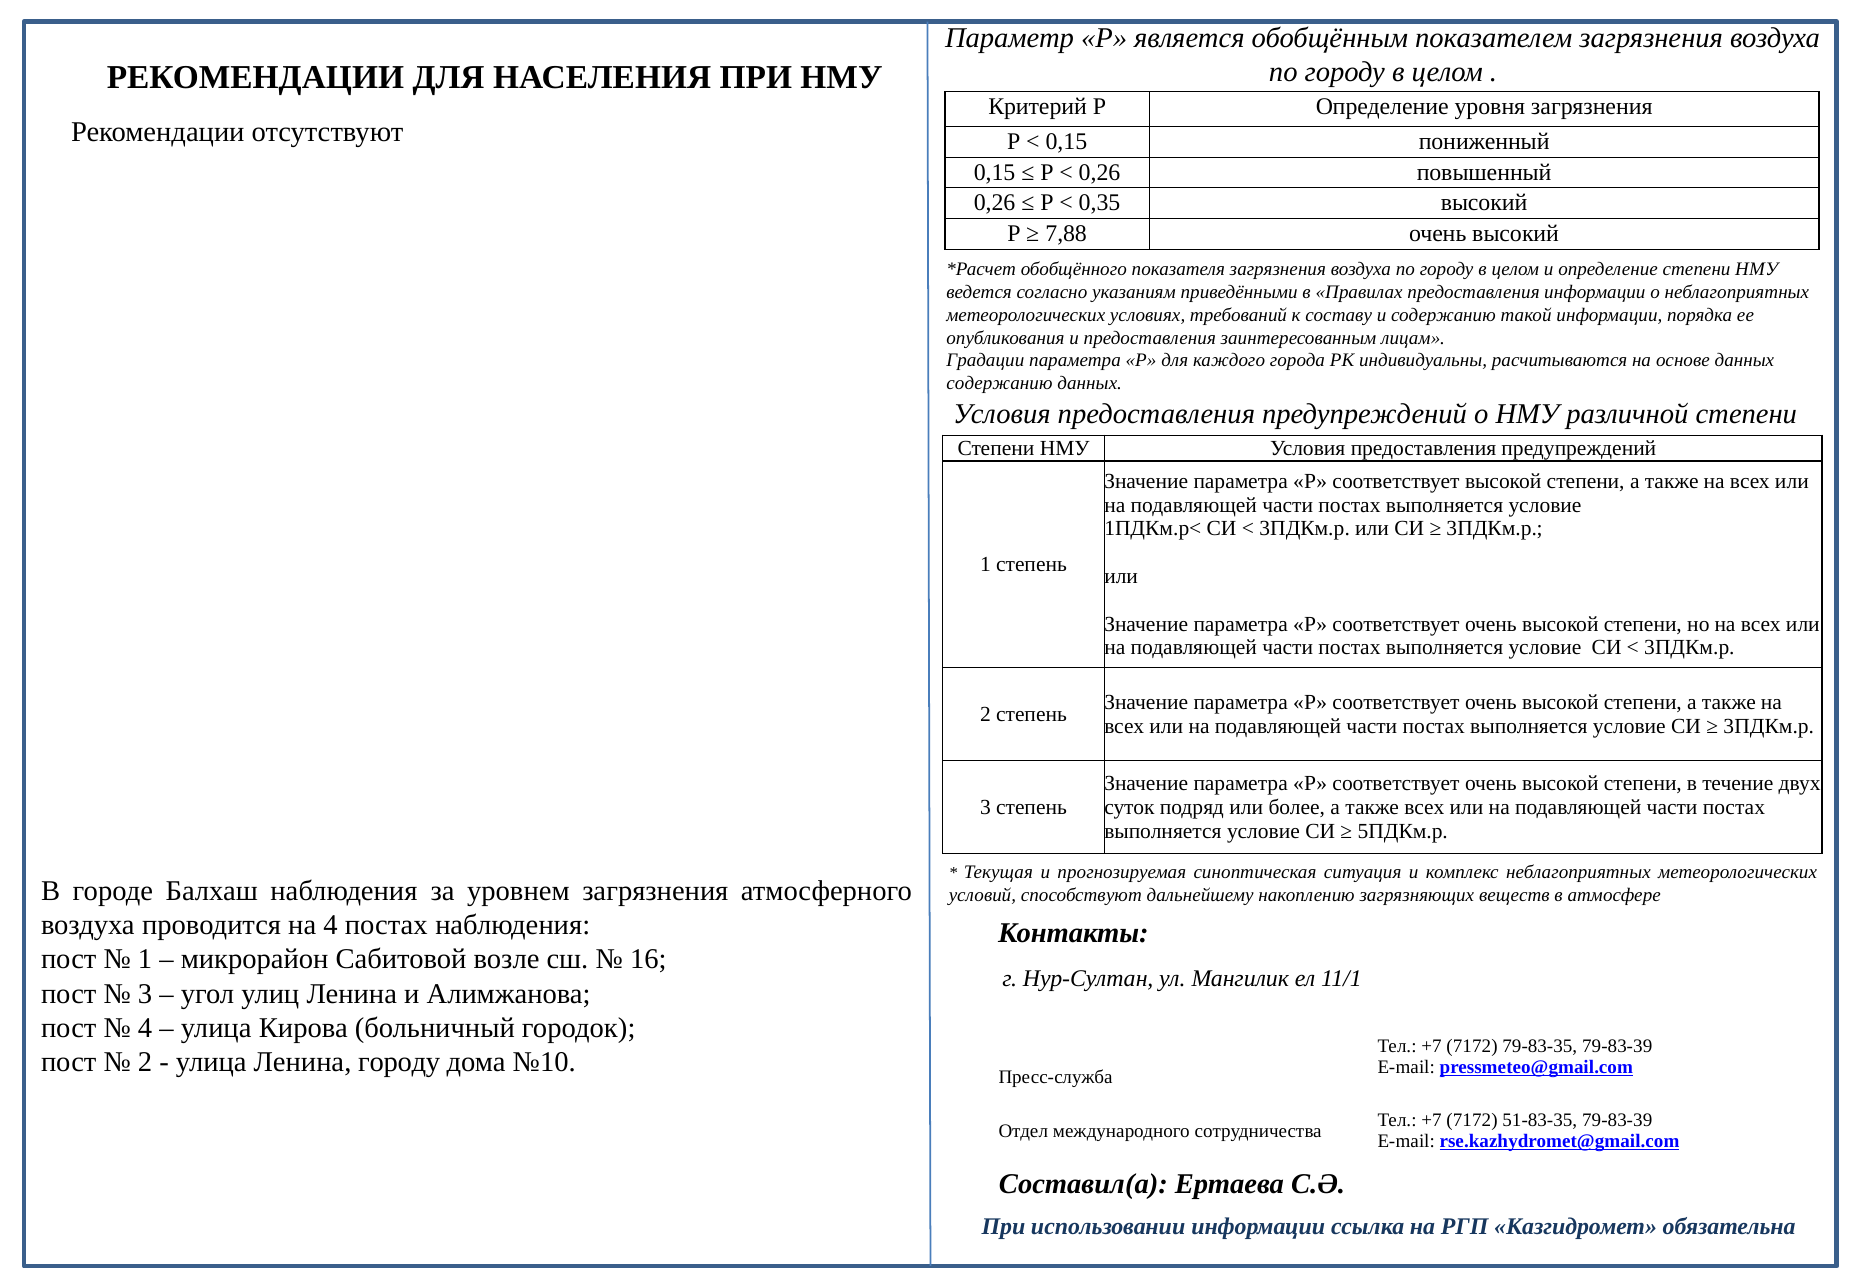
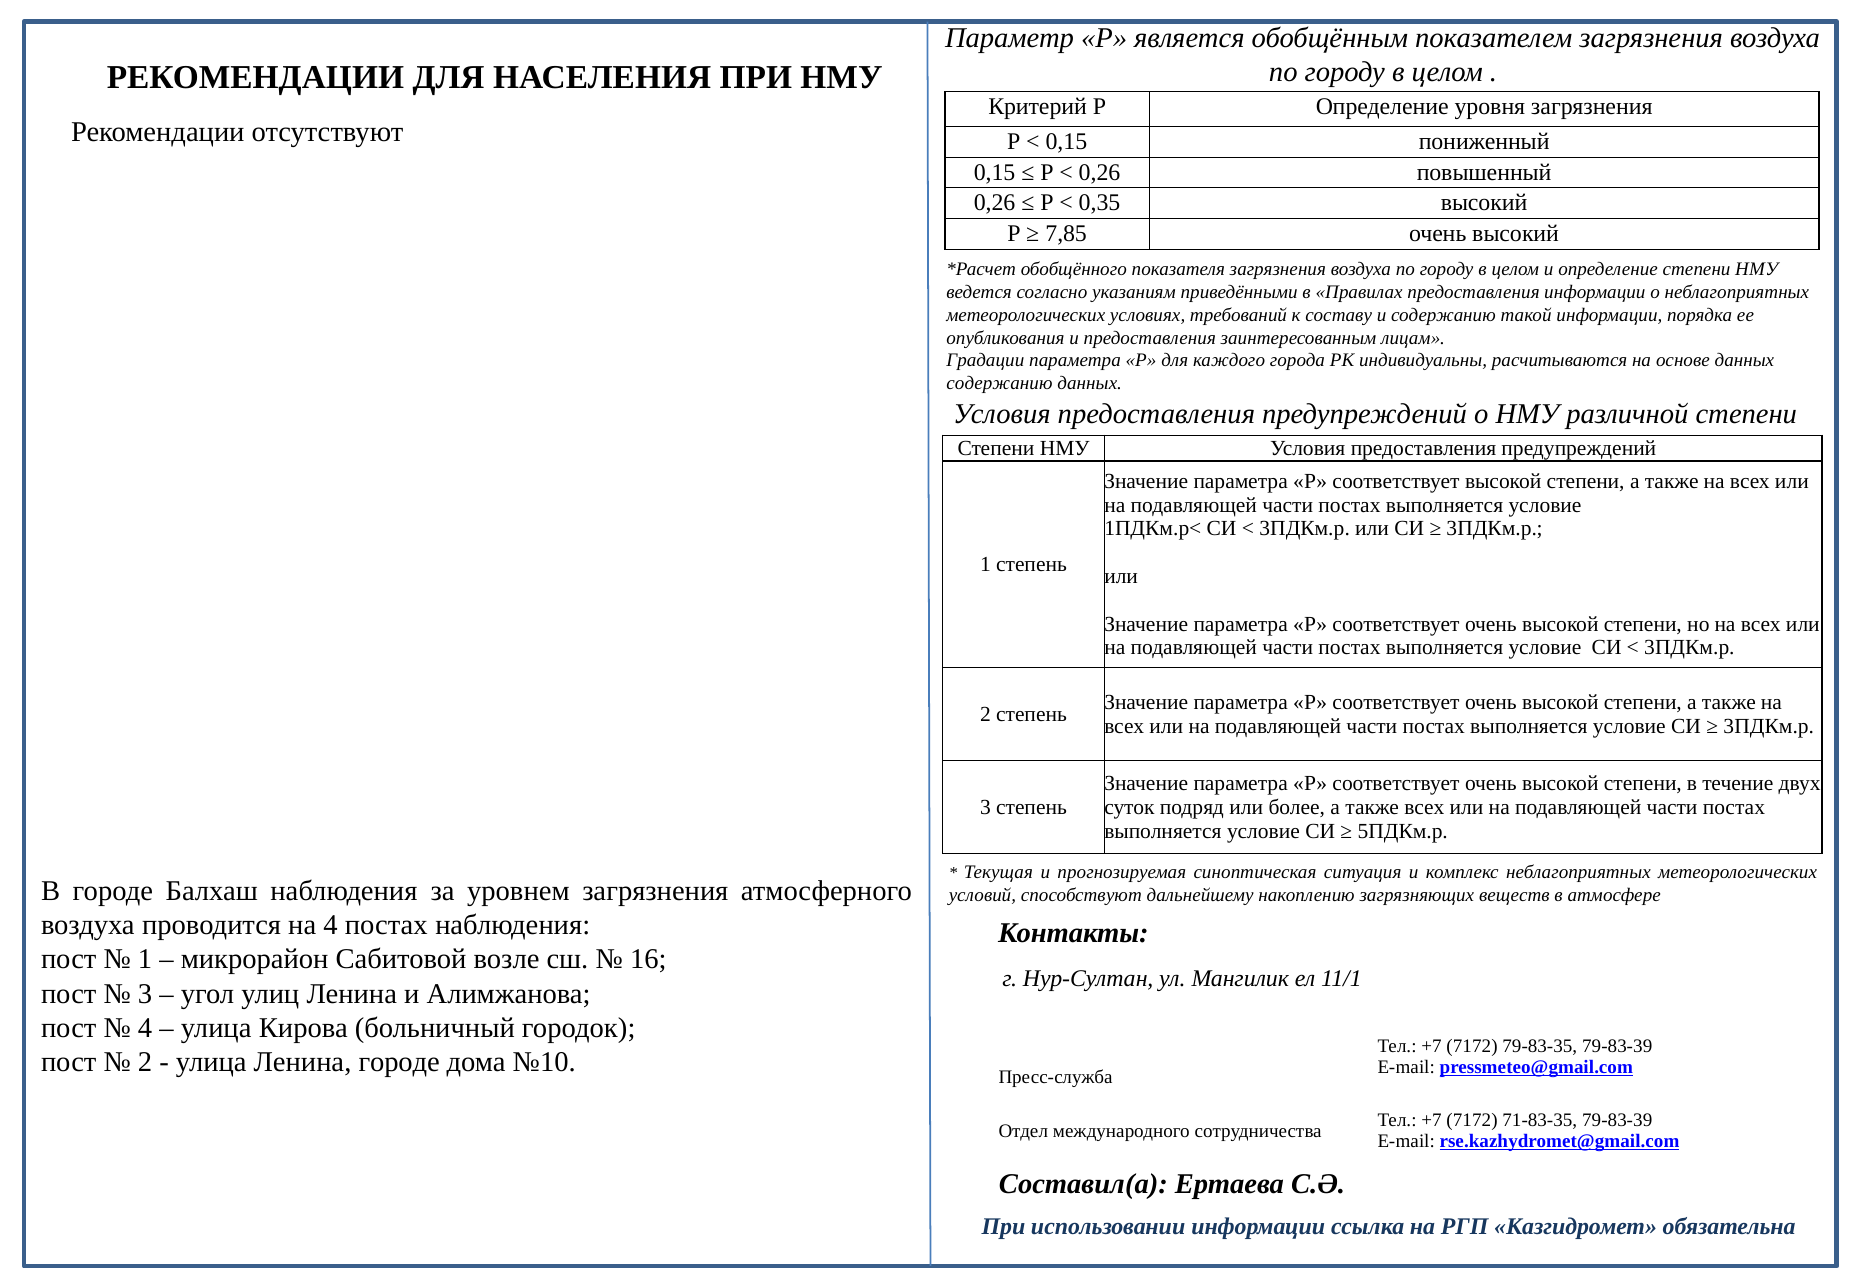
7,88: 7,88 -> 7,85
Ленина городу: городу -> городе
51-83-35: 51-83-35 -> 71-83-35
